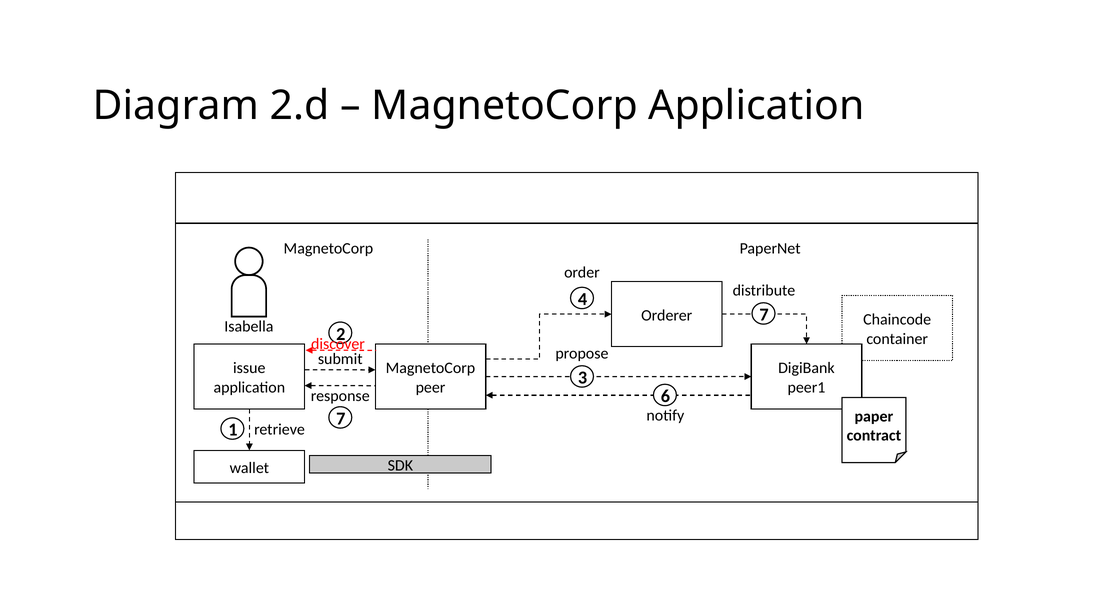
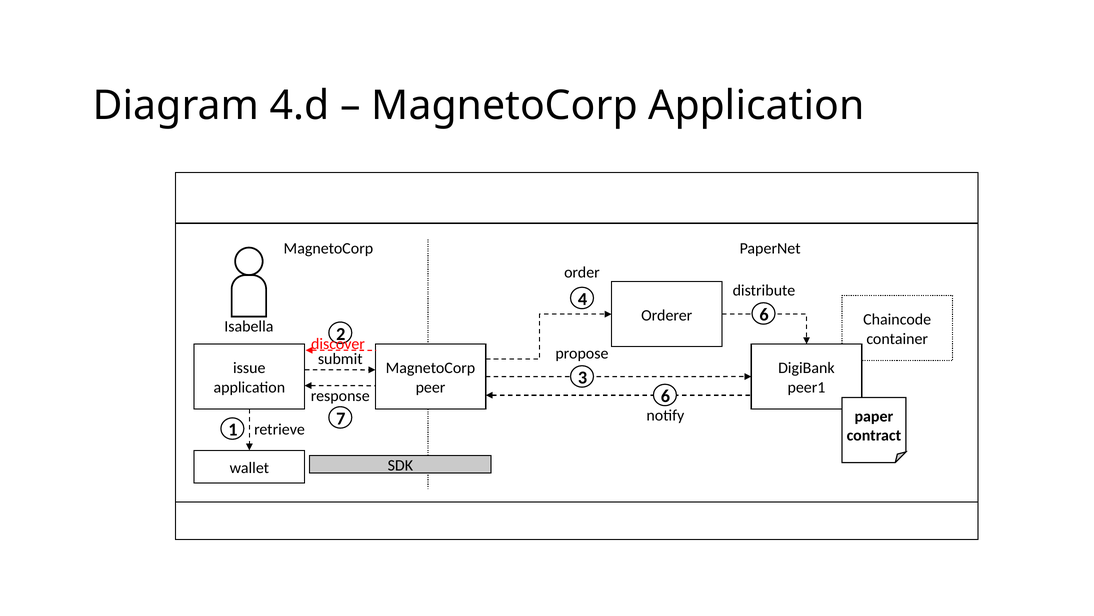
2.d: 2.d -> 4.d
Orderer 7: 7 -> 6
